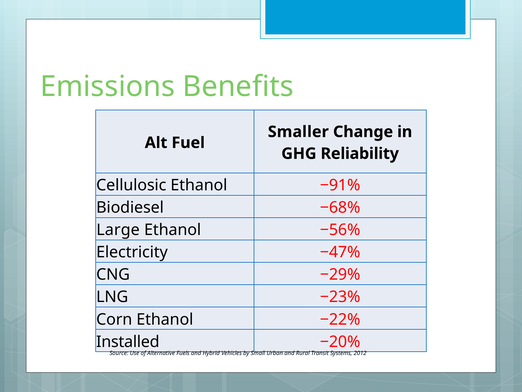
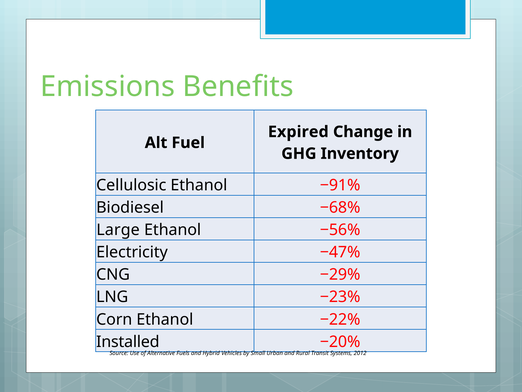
Smaller: Smaller -> Expired
Reliability: Reliability -> Inventory
